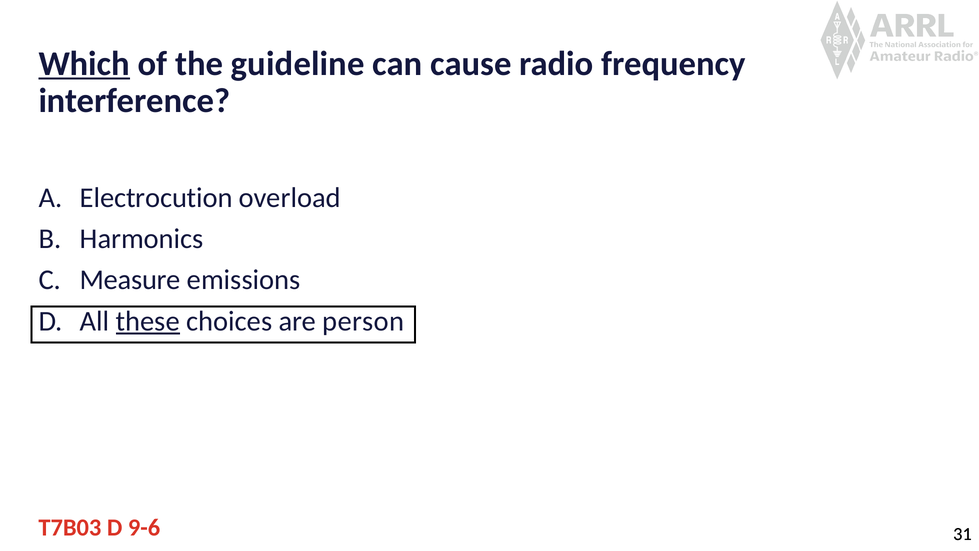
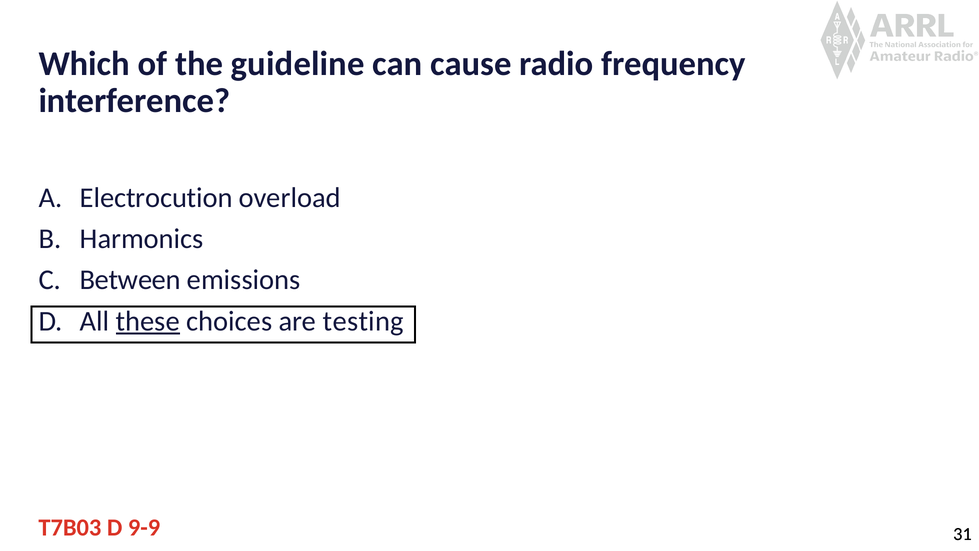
Which underline: present -> none
Measure: Measure -> Between
person: person -> testing
9-6: 9-6 -> 9-9
